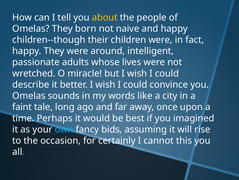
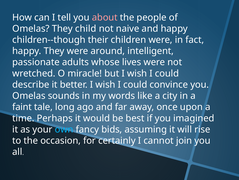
about colour: yellow -> pink
born: born -> child
this: this -> join
